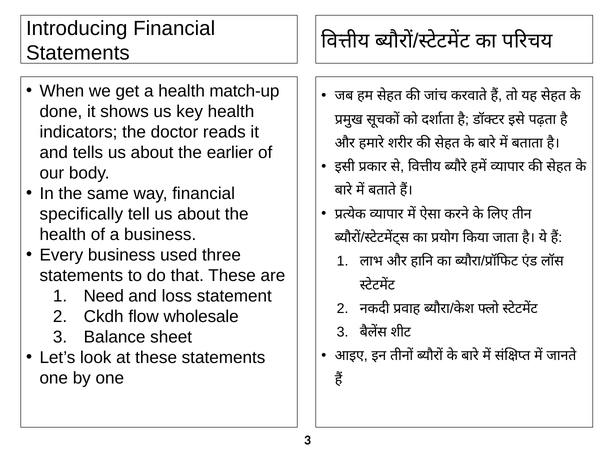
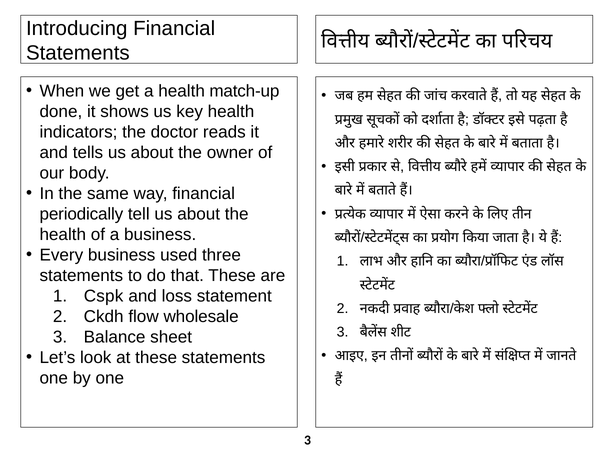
earlier: earlier -> owner
specifically: specifically -> periodically
Need: Need -> Cspk
